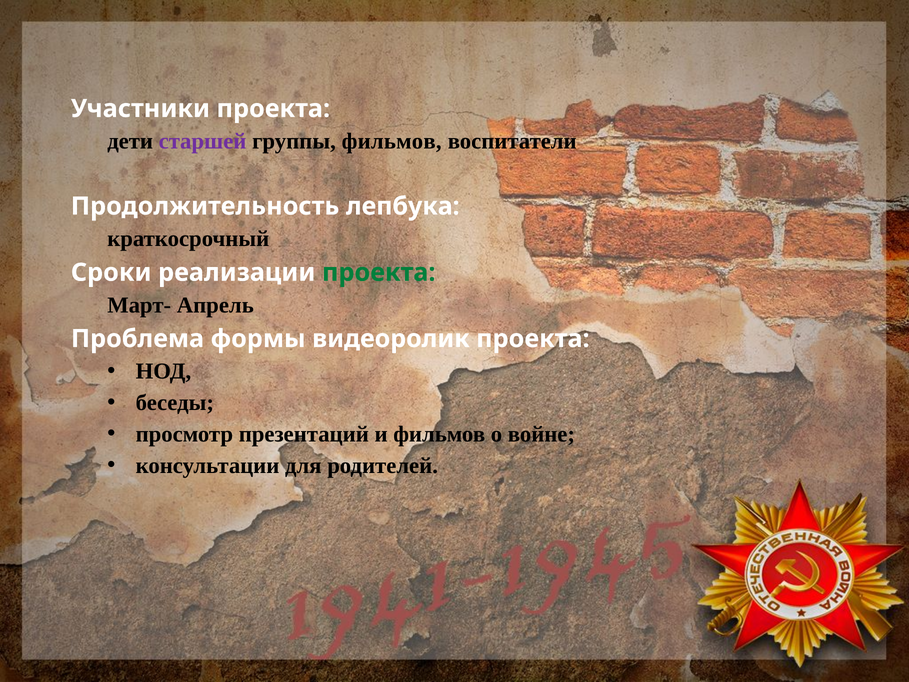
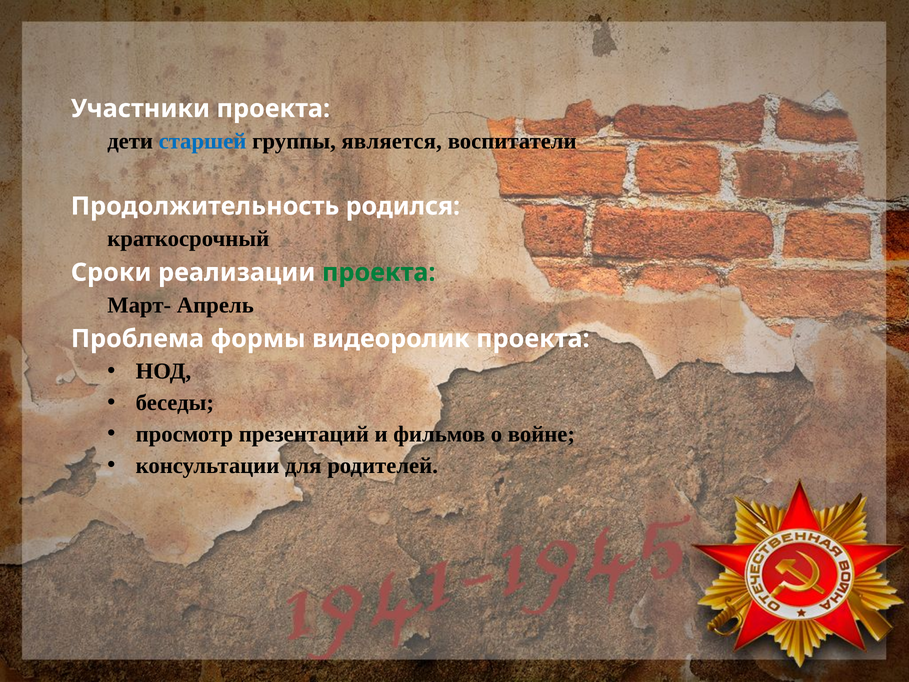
старшей colour: purple -> blue
группы фильмов: фильмов -> является
лепбука: лепбука -> родился
